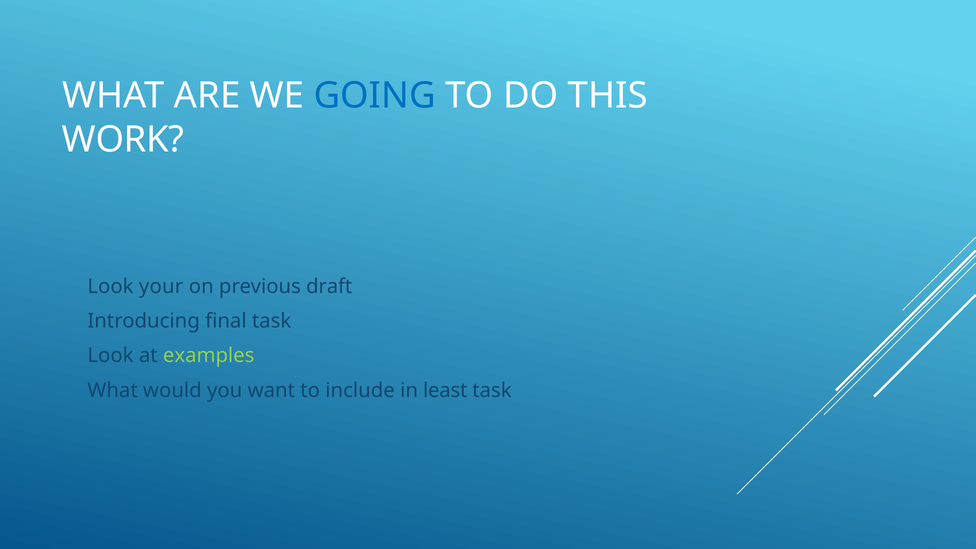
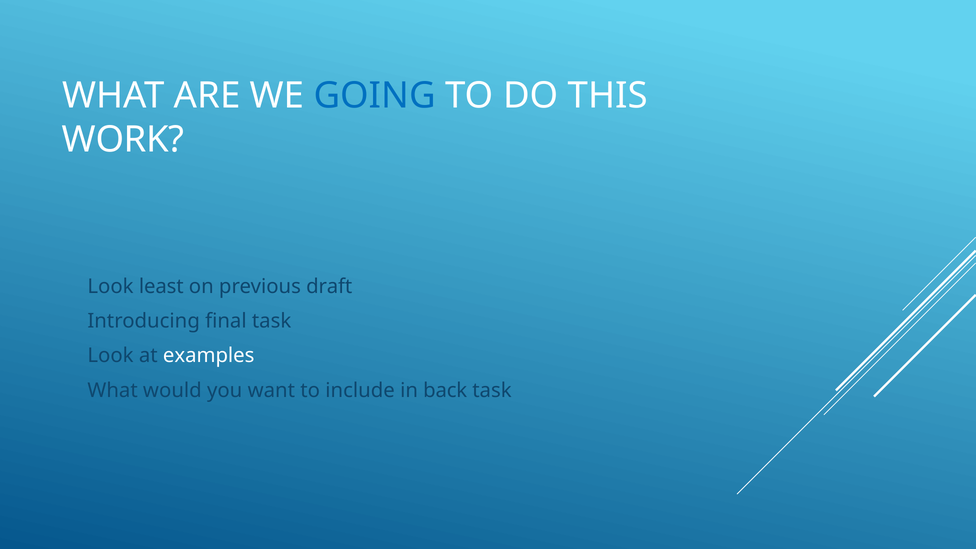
your: your -> least
examples colour: light green -> white
least: least -> back
